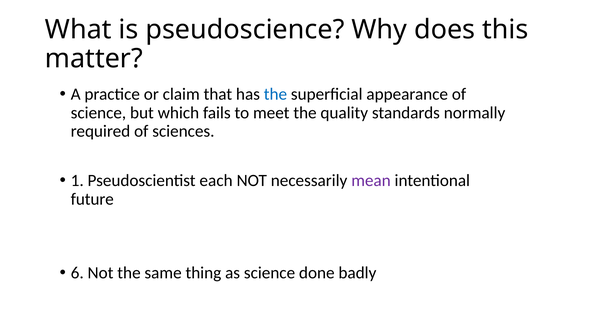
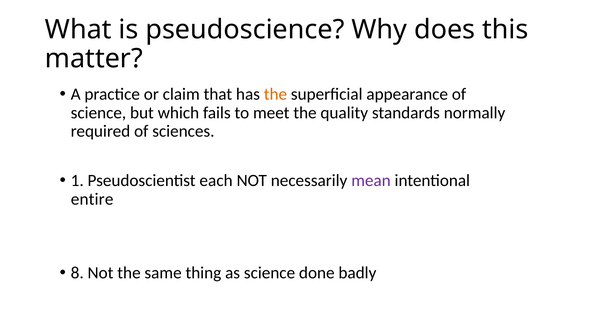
the at (275, 94) colour: blue -> orange
future: future -> entire
6: 6 -> 8
